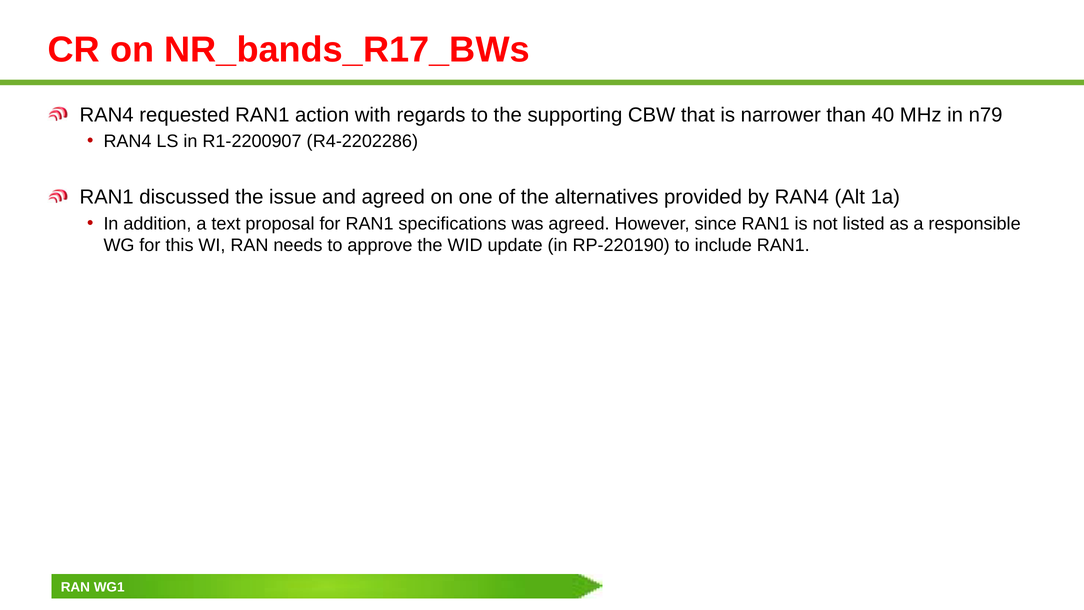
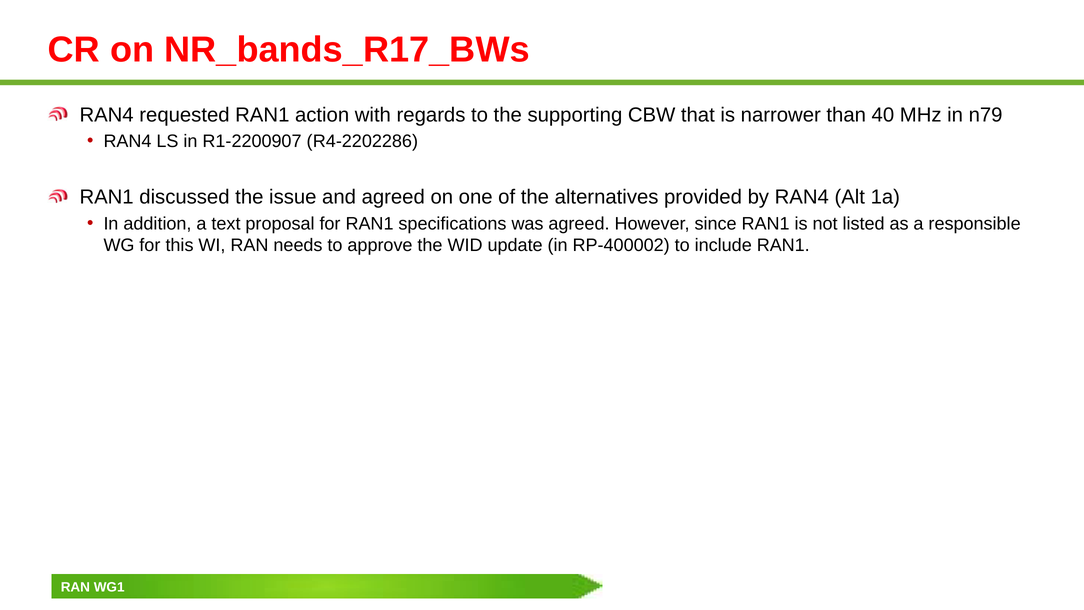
RP-220190: RP-220190 -> RP-400002
